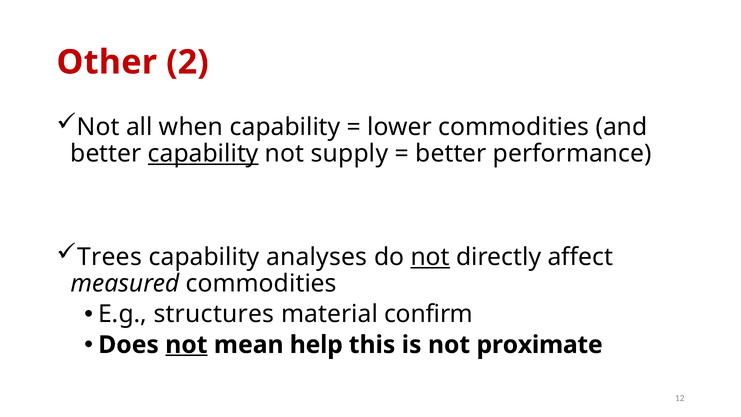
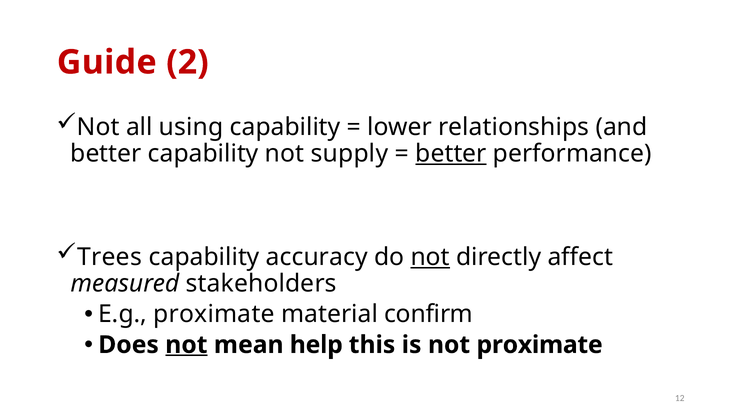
Other: Other -> Guide
when: when -> using
lower commodities: commodities -> relationships
capability at (203, 154) underline: present -> none
better at (451, 154) underline: none -> present
analyses: analyses -> accuracy
measured commodities: commodities -> stakeholders
E.g structures: structures -> proximate
